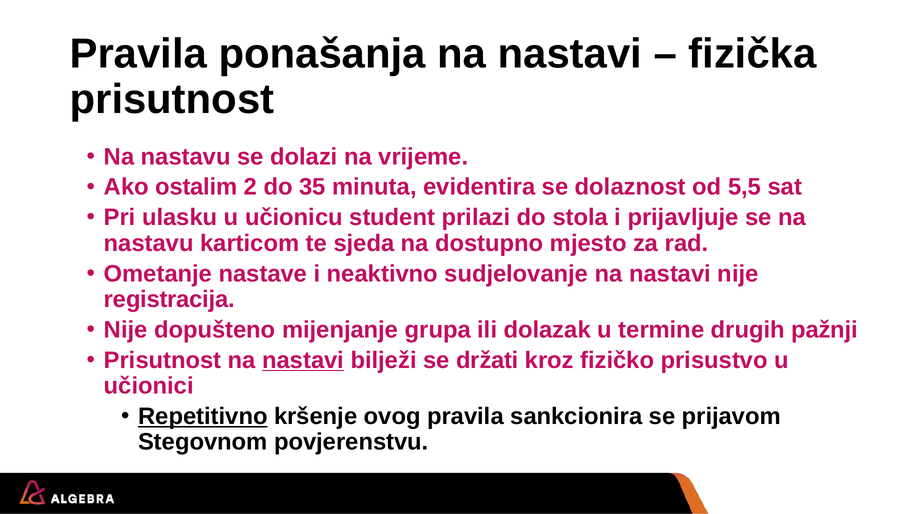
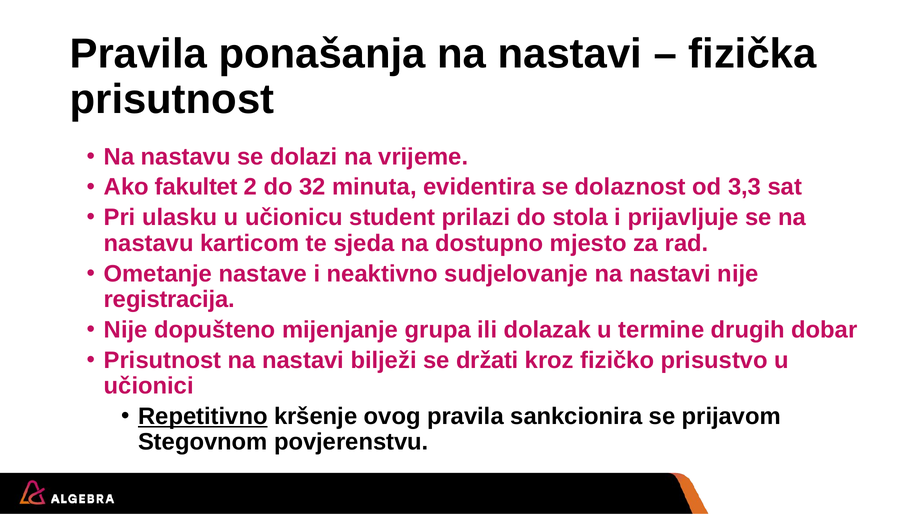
ostalim: ostalim -> fakultet
35: 35 -> 32
5,5: 5,5 -> 3,3
pažnji: pažnji -> dobar
nastavi at (303, 360) underline: present -> none
